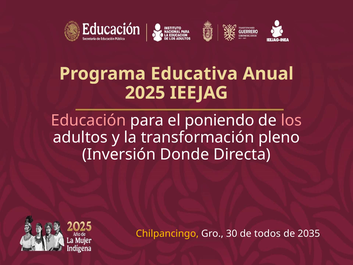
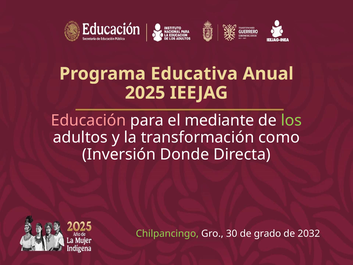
poniendo: poniendo -> mediante
los colour: pink -> light green
pleno: pleno -> como
Chilpancingo colour: yellow -> light green
todos: todos -> grado
2035: 2035 -> 2032
